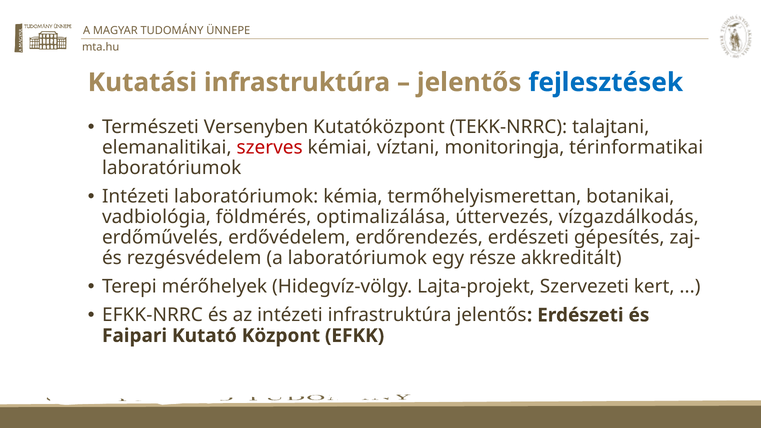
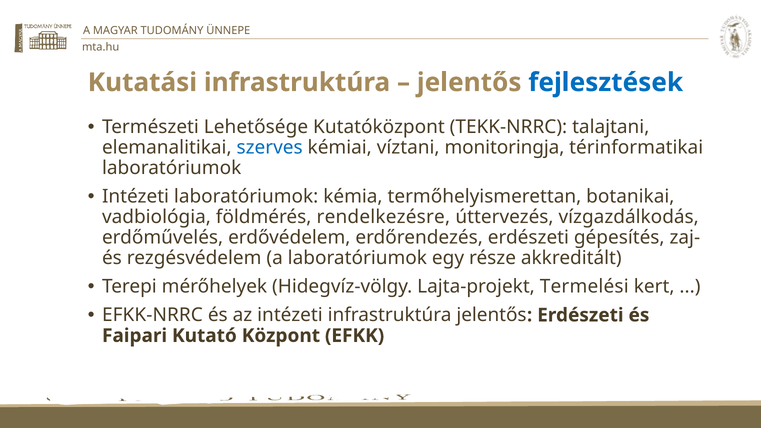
Versenyben: Versenyben -> Lehetősége
szerves colour: red -> blue
optimalizálása: optimalizálása -> rendelkezésre
Szervezeti: Szervezeti -> Termelési
